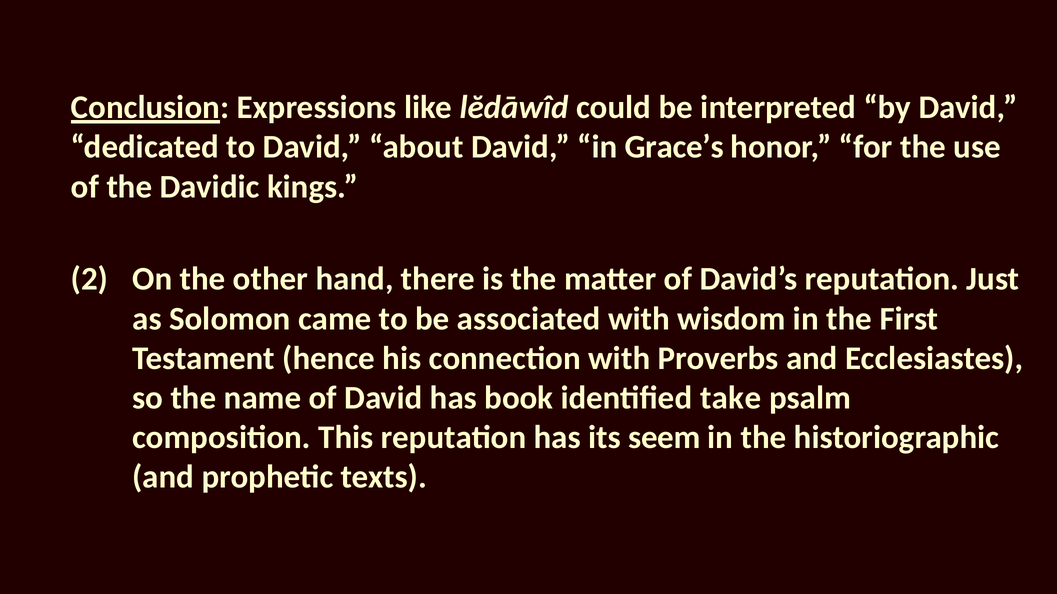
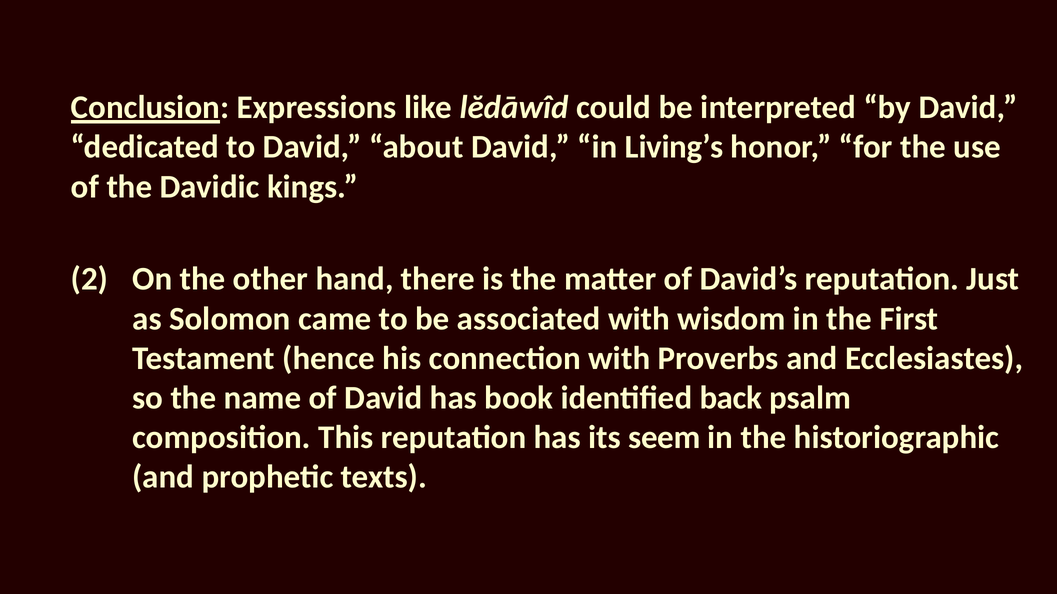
Grace’s: Grace’s -> Living’s
take: take -> back
